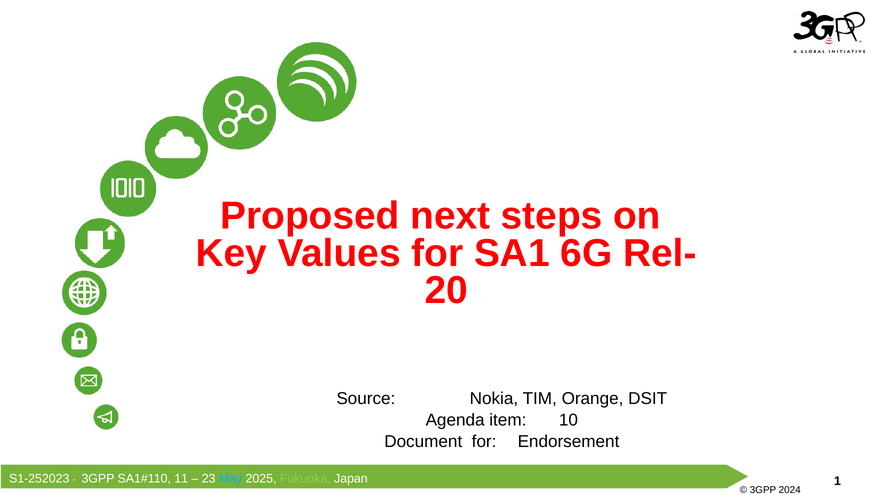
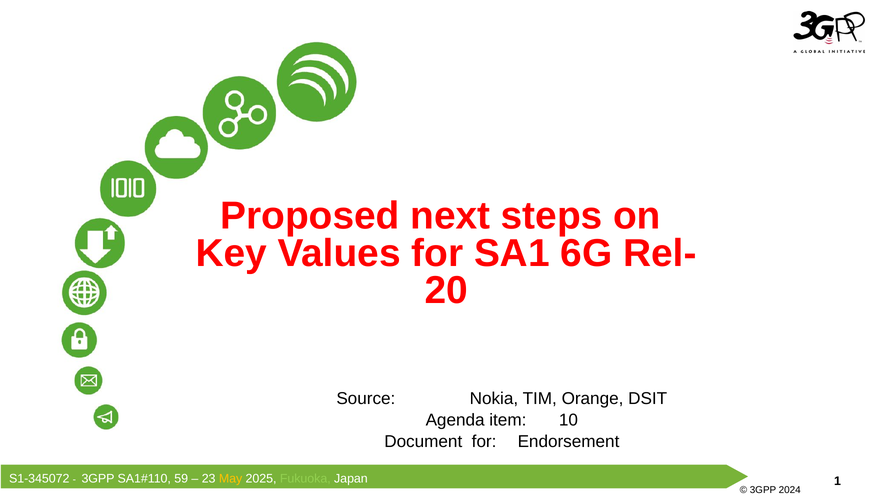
S1-252023: S1-252023 -> S1-345072
11: 11 -> 59
May colour: light blue -> yellow
